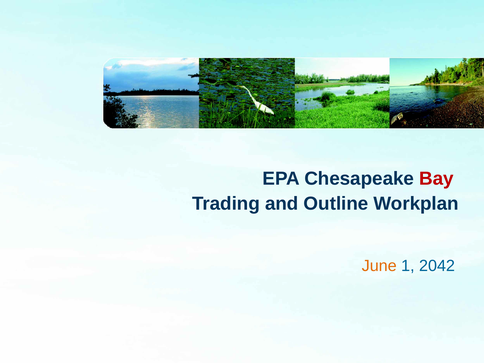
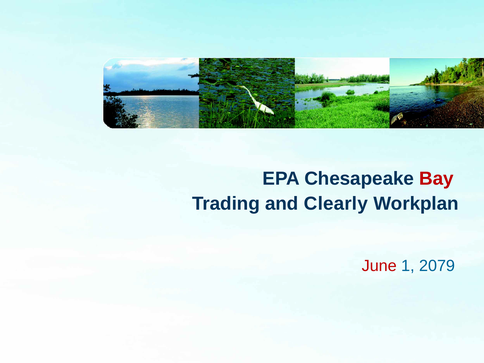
Outline: Outline -> Clearly
June colour: orange -> red
2042: 2042 -> 2079
